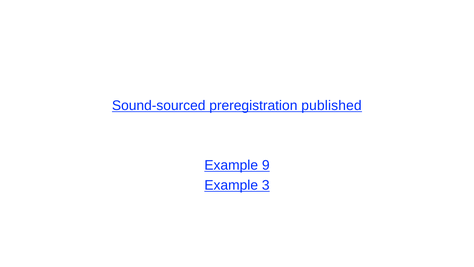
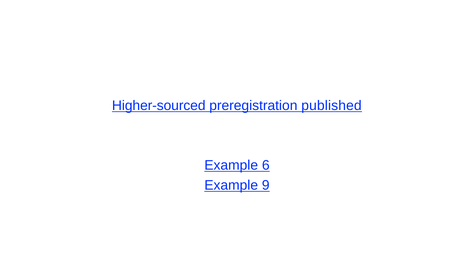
Sound-sourced: Sound-sourced -> Higher-sourced
9: 9 -> 6
3: 3 -> 9
